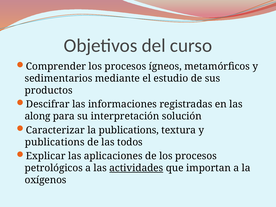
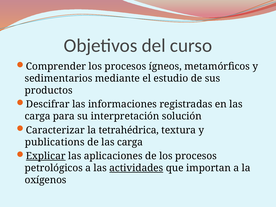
along at (38, 116): along -> carga
la publications: publications -> tetrahédrica
de las todos: todos -> carga
Explicar underline: none -> present
